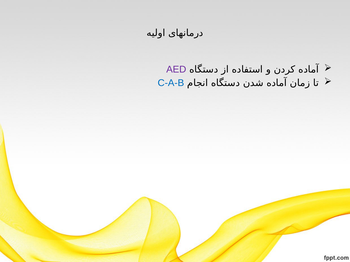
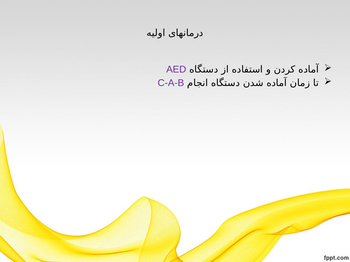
C-A-B colour: blue -> purple
